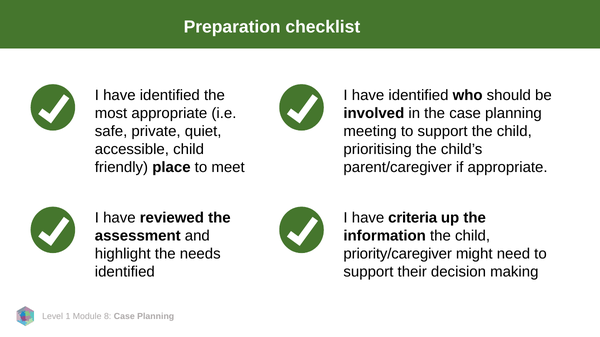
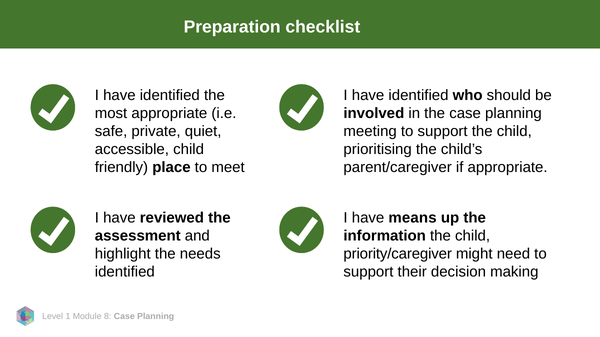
criteria: criteria -> means
